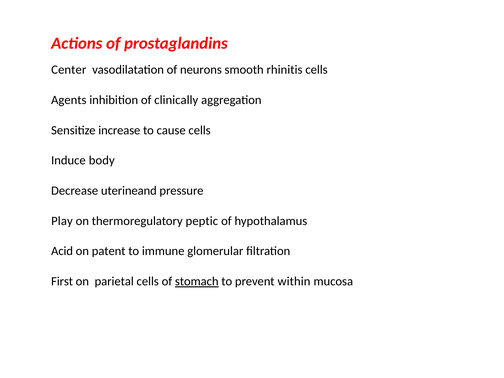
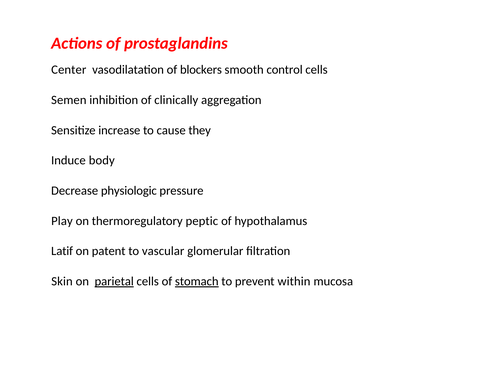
neurons: neurons -> blockers
rhinitis: rhinitis -> control
Agents: Agents -> Semen
cause cells: cells -> they
uterineand: uterineand -> physiologic
Acid: Acid -> Latif
immune: immune -> vascular
First: First -> Skin
parietal underline: none -> present
